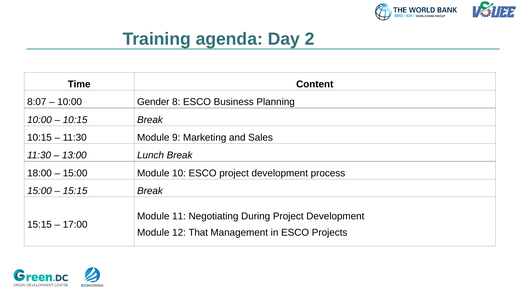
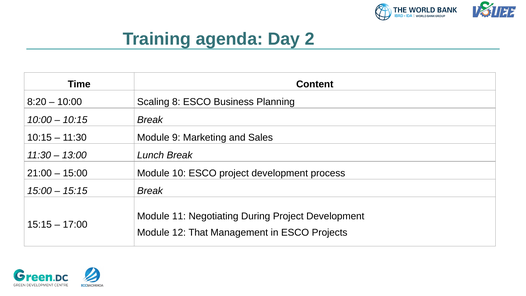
8:07: 8:07 -> 8:20
Gender: Gender -> Scaling
18:00: 18:00 -> 21:00
